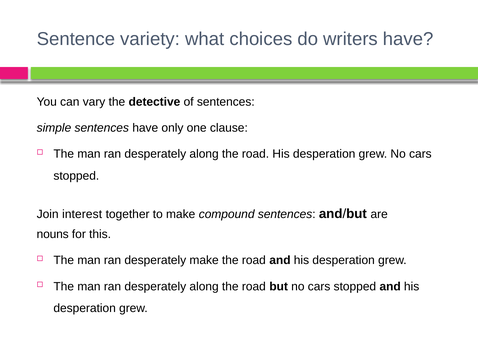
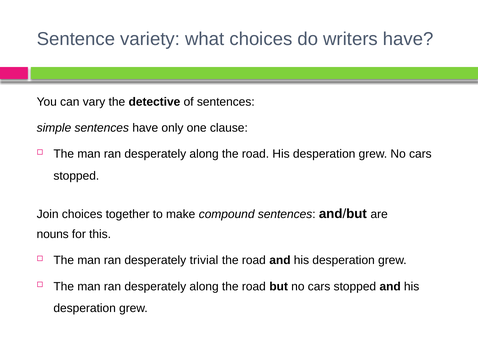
Join interest: interest -> choices
desperately make: make -> trivial
